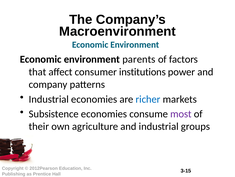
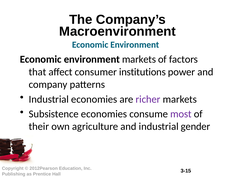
environment parents: parents -> markets
richer colour: blue -> purple
groups: groups -> gender
